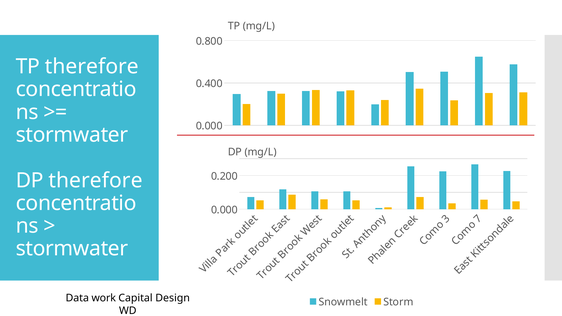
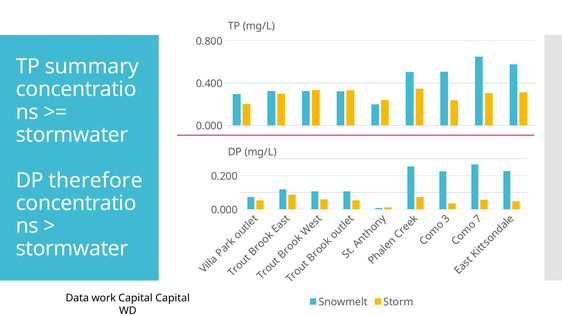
TP therefore: therefore -> summary
Capital Design: Design -> Capital
